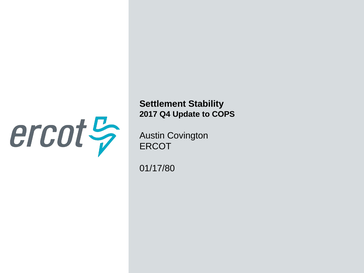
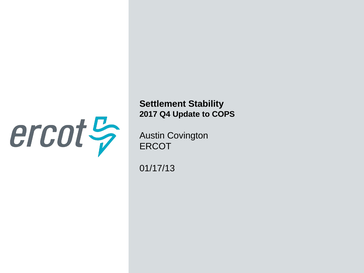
01/17/80: 01/17/80 -> 01/17/13
